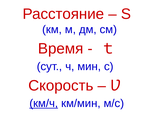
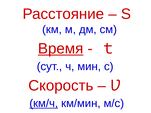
Время underline: none -> present
